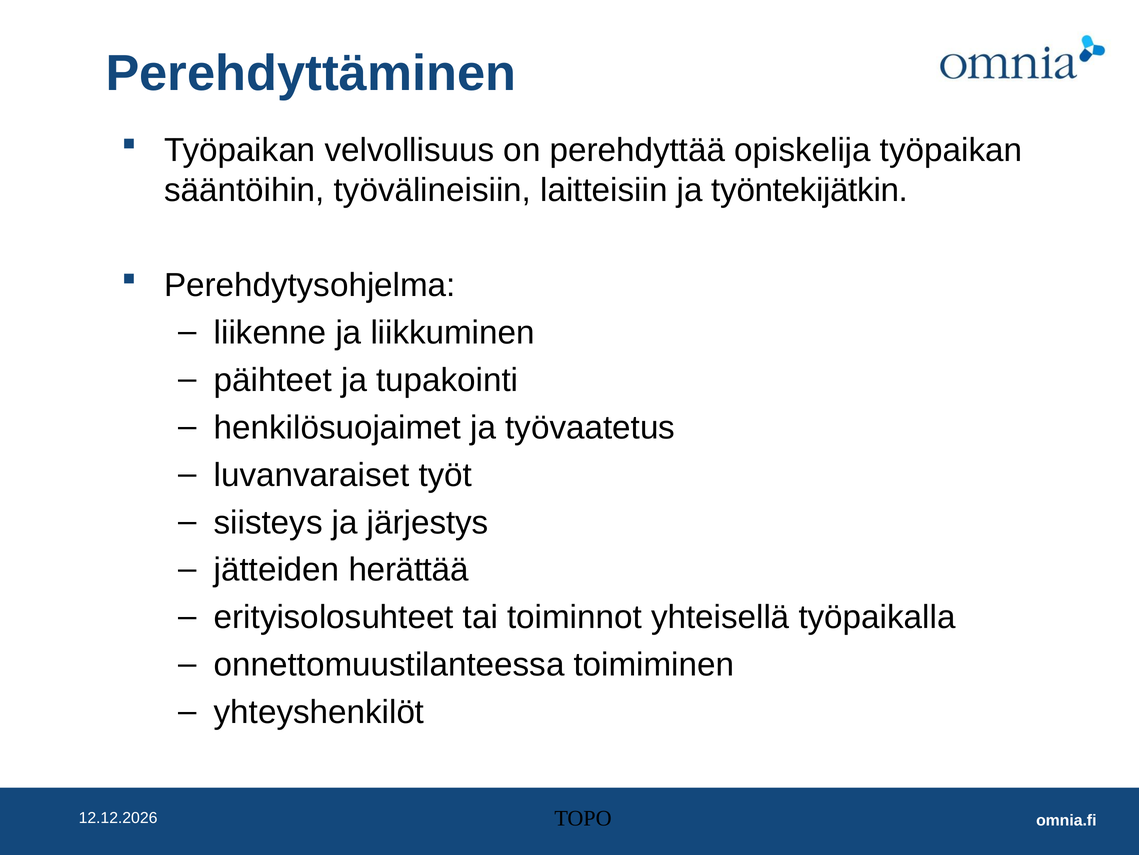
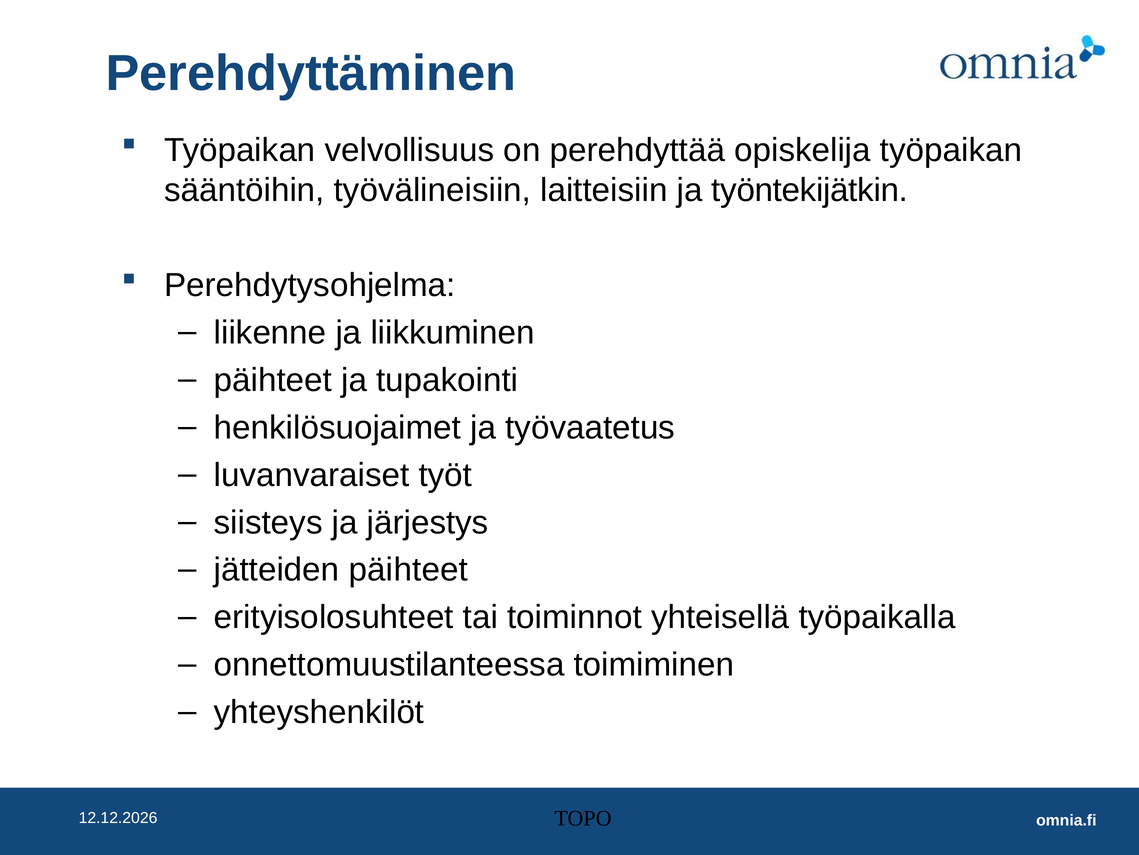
jätteiden herättää: herättää -> päihteet
